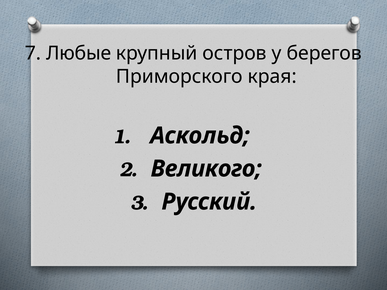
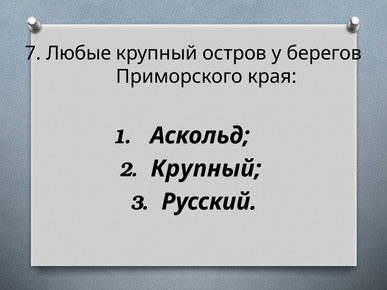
Великого at (206, 169): Великого -> Крупный
